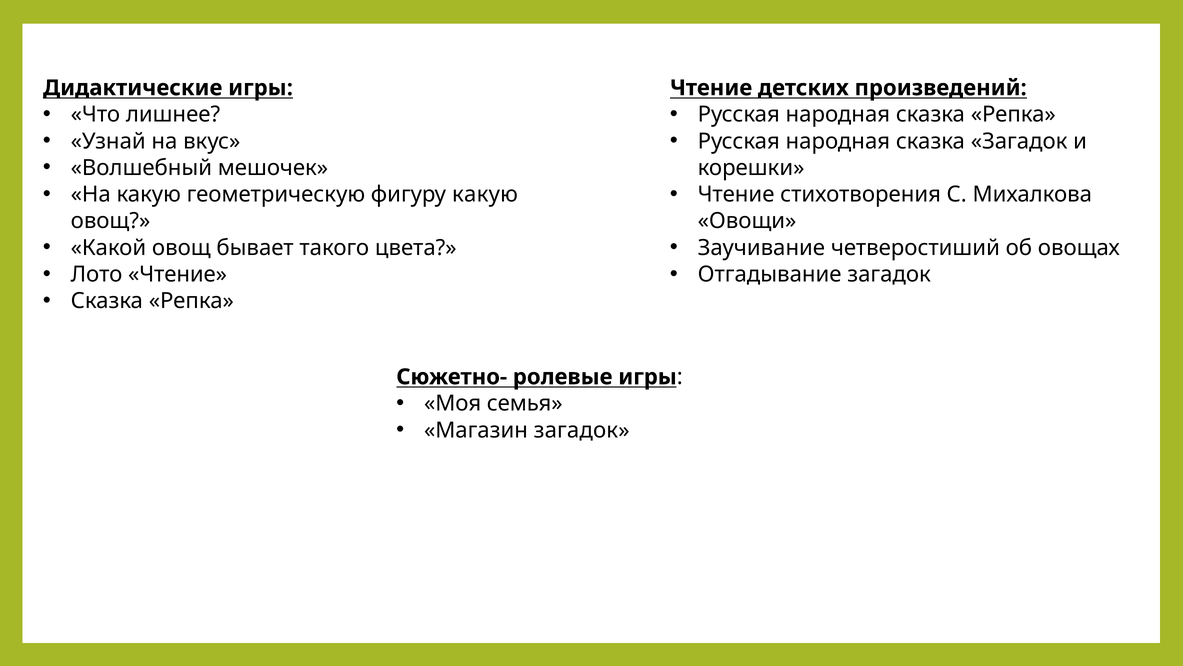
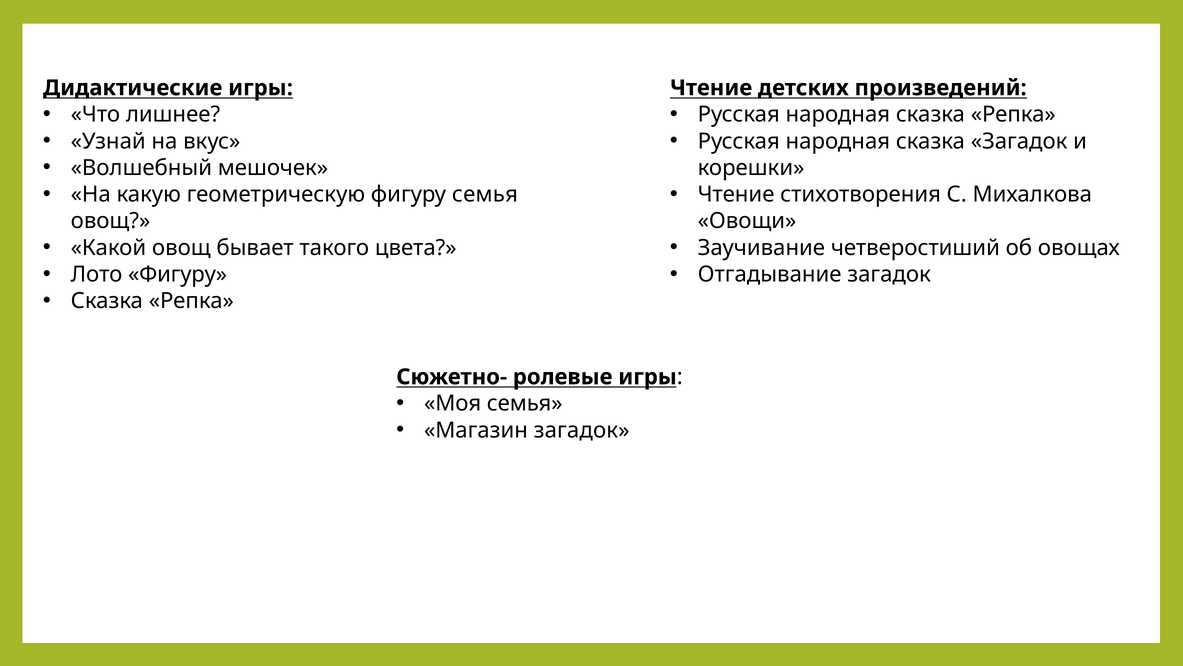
фигуру какую: какую -> семья
Лото Чтение: Чтение -> Фигуру
